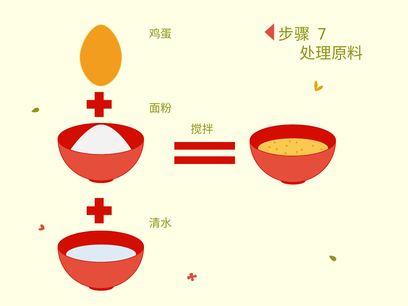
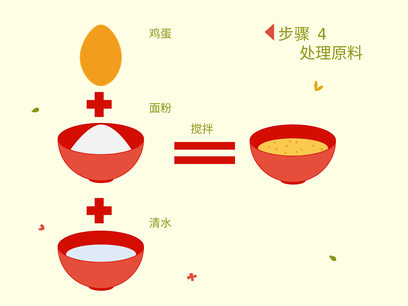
7: 7 -> 4
